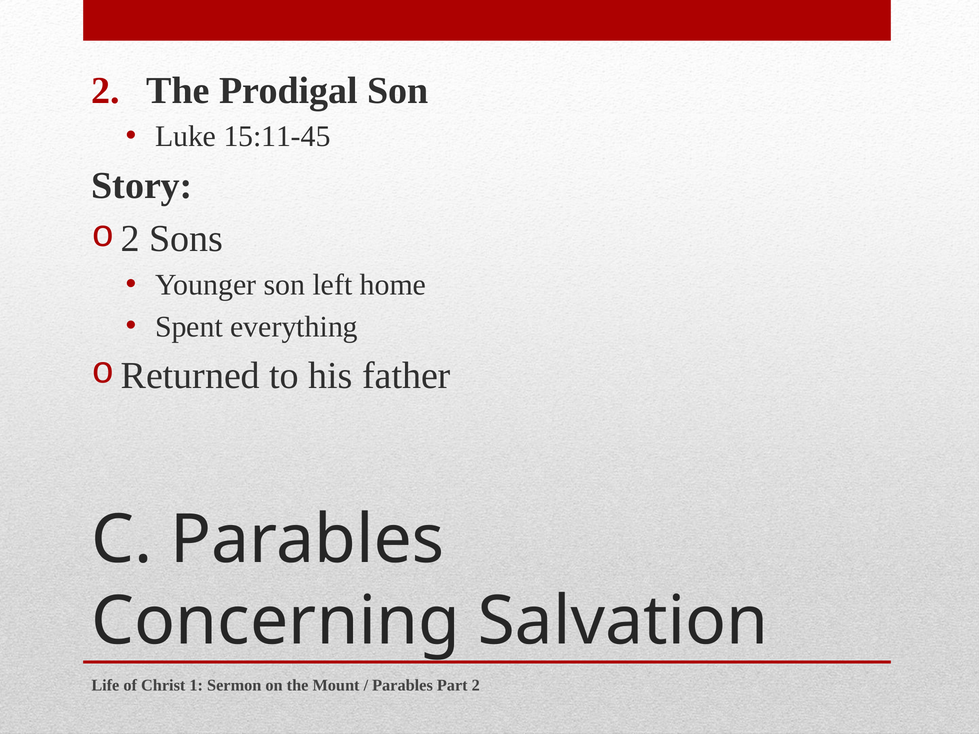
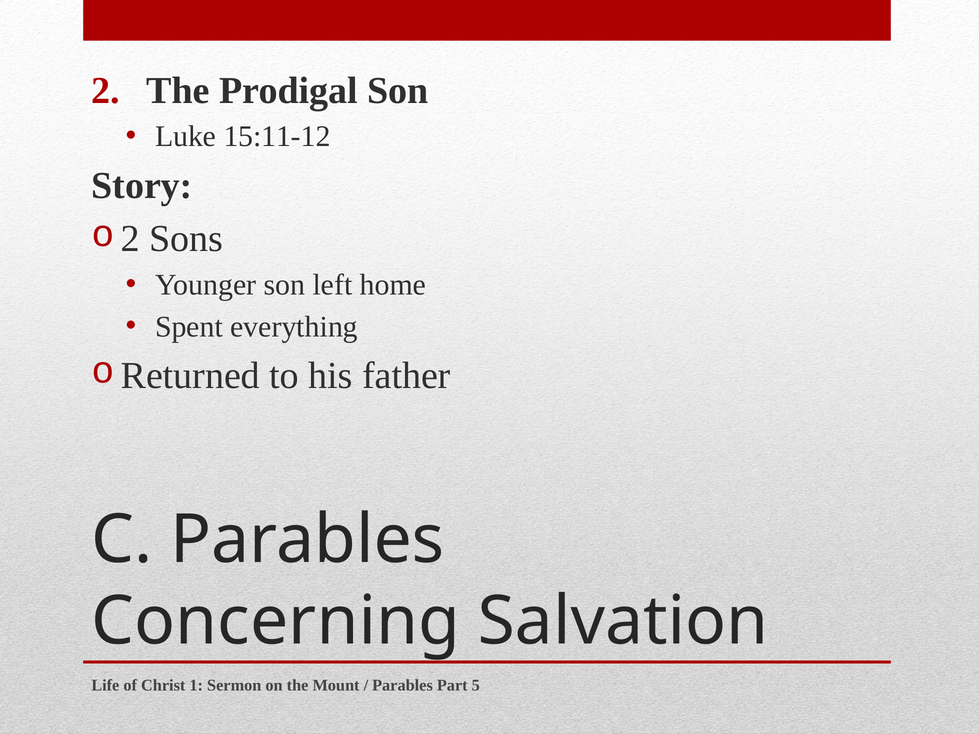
15:11-45: 15:11-45 -> 15:11-12
Part 2: 2 -> 5
